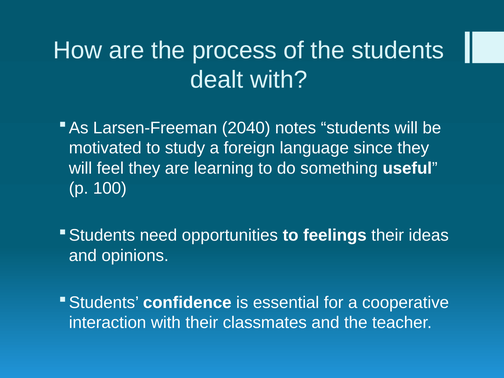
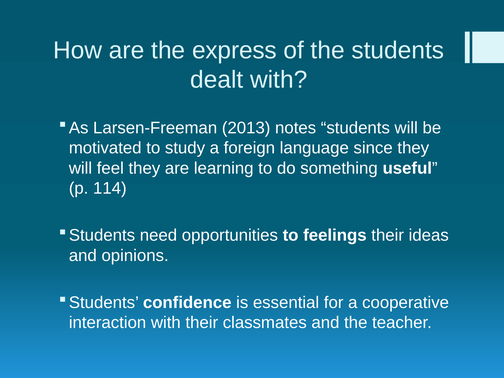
process: process -> express
2040: 2040 -> 2013
100: 100 -> 114
